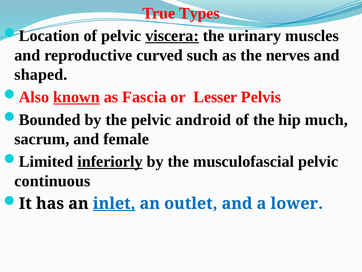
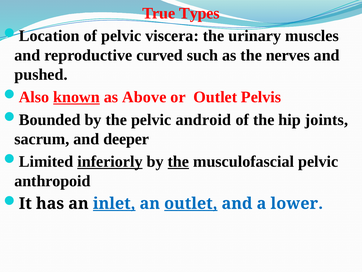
viscera underline: present -> none
shaped: shaped -> pushed
Fascia: Fascia -> Above
or Lesser: Lesser -> Outlet
much: much -> joints
female: female -> deeper
the at (178, 161) underline: none -> present
continuous: continuous -> anthropoid
outlet at (191, 203) underline: none -> present
